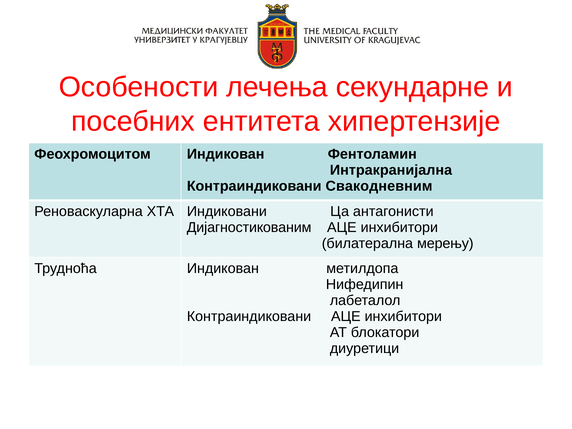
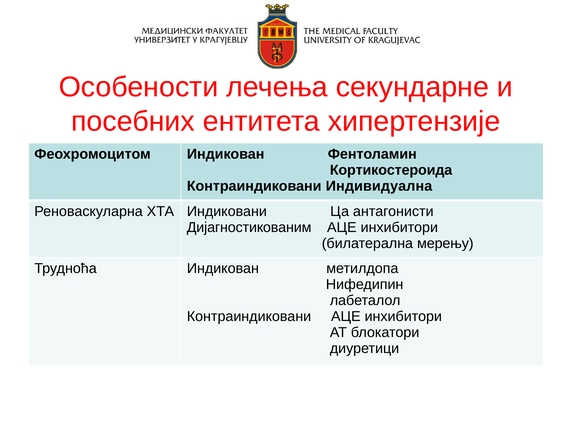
Интракранијална: Интракранијална -> Кортикостероида
Свакодневним: Свакодневним -> Индивидуална
